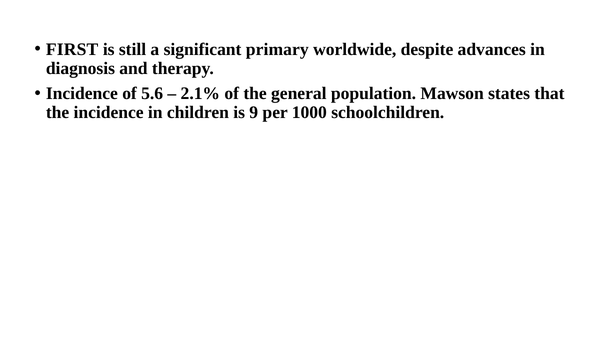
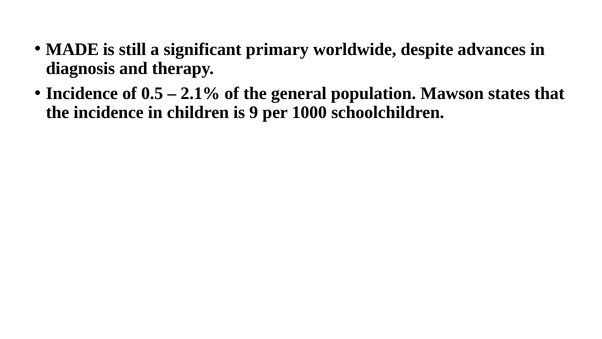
FIRST: FIRST -> MADE
5.6: 5.6 -> 0.5
